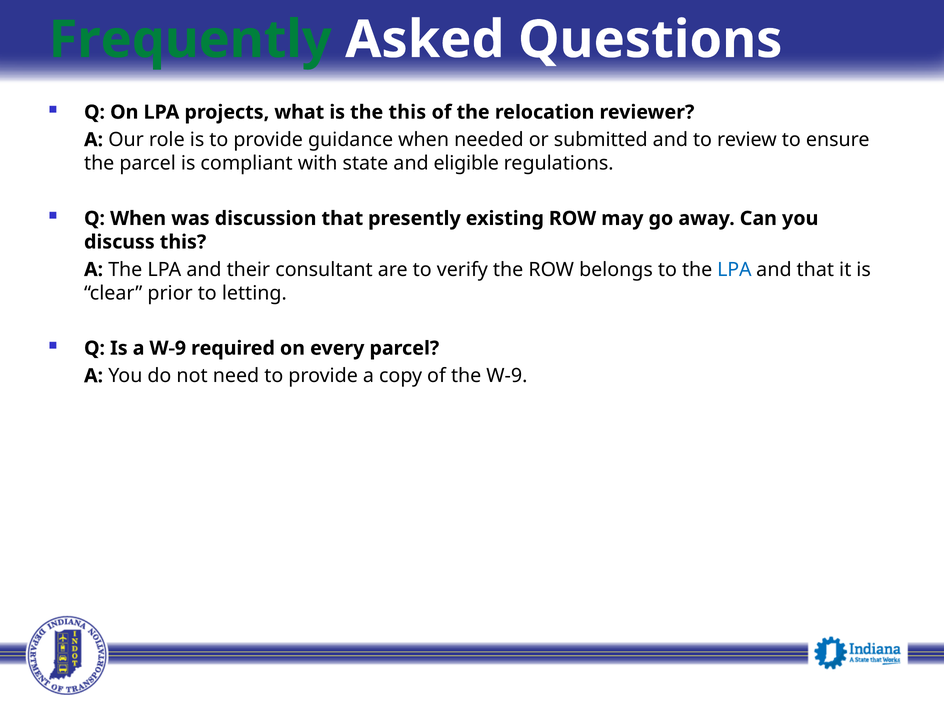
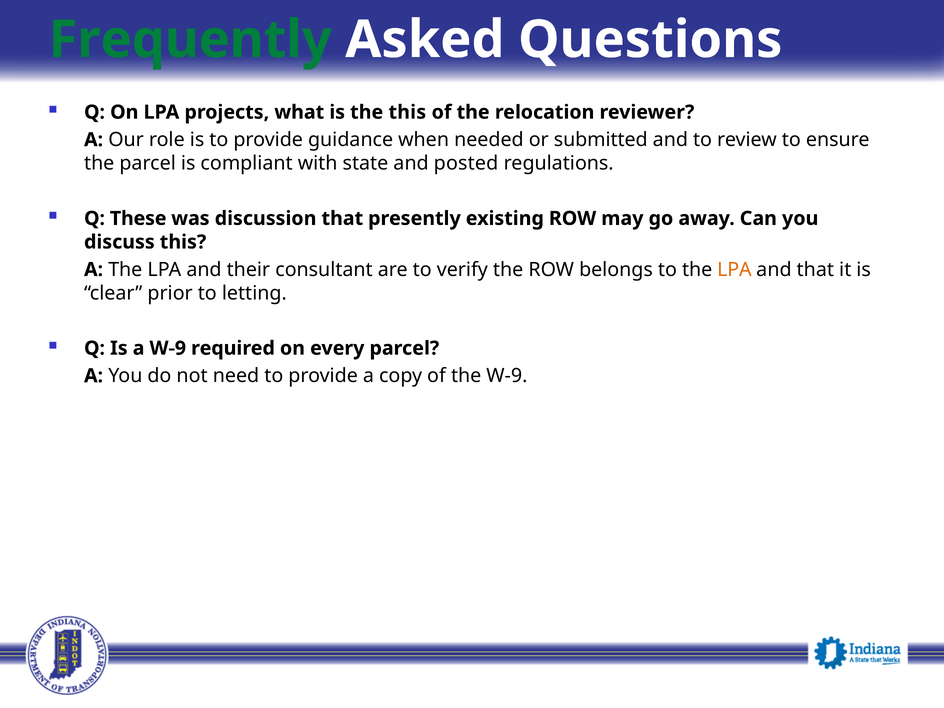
eligible: eligible -> posted
Q When: When -> These
LPA at (734, 270) colour: blue -> orange
